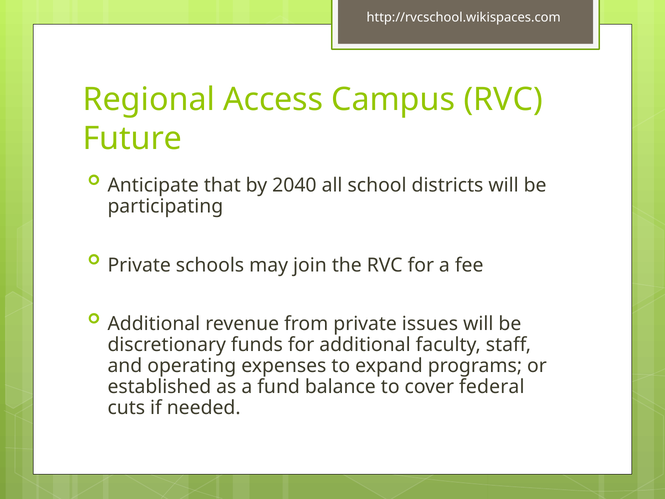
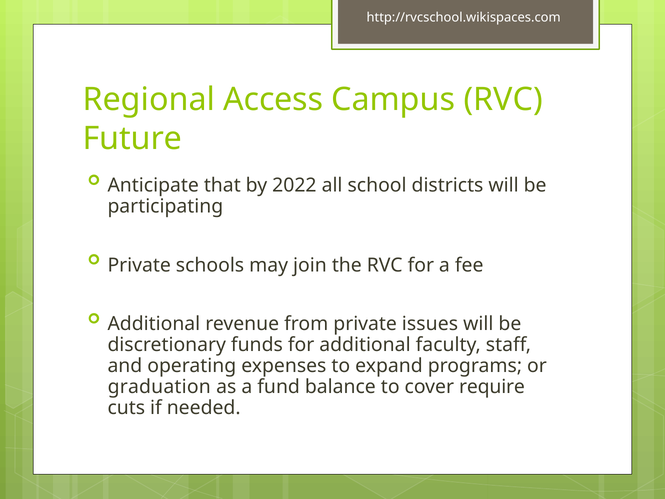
2040: 2040 -> 2022
established: established -> graduation
federal: federal -> require
